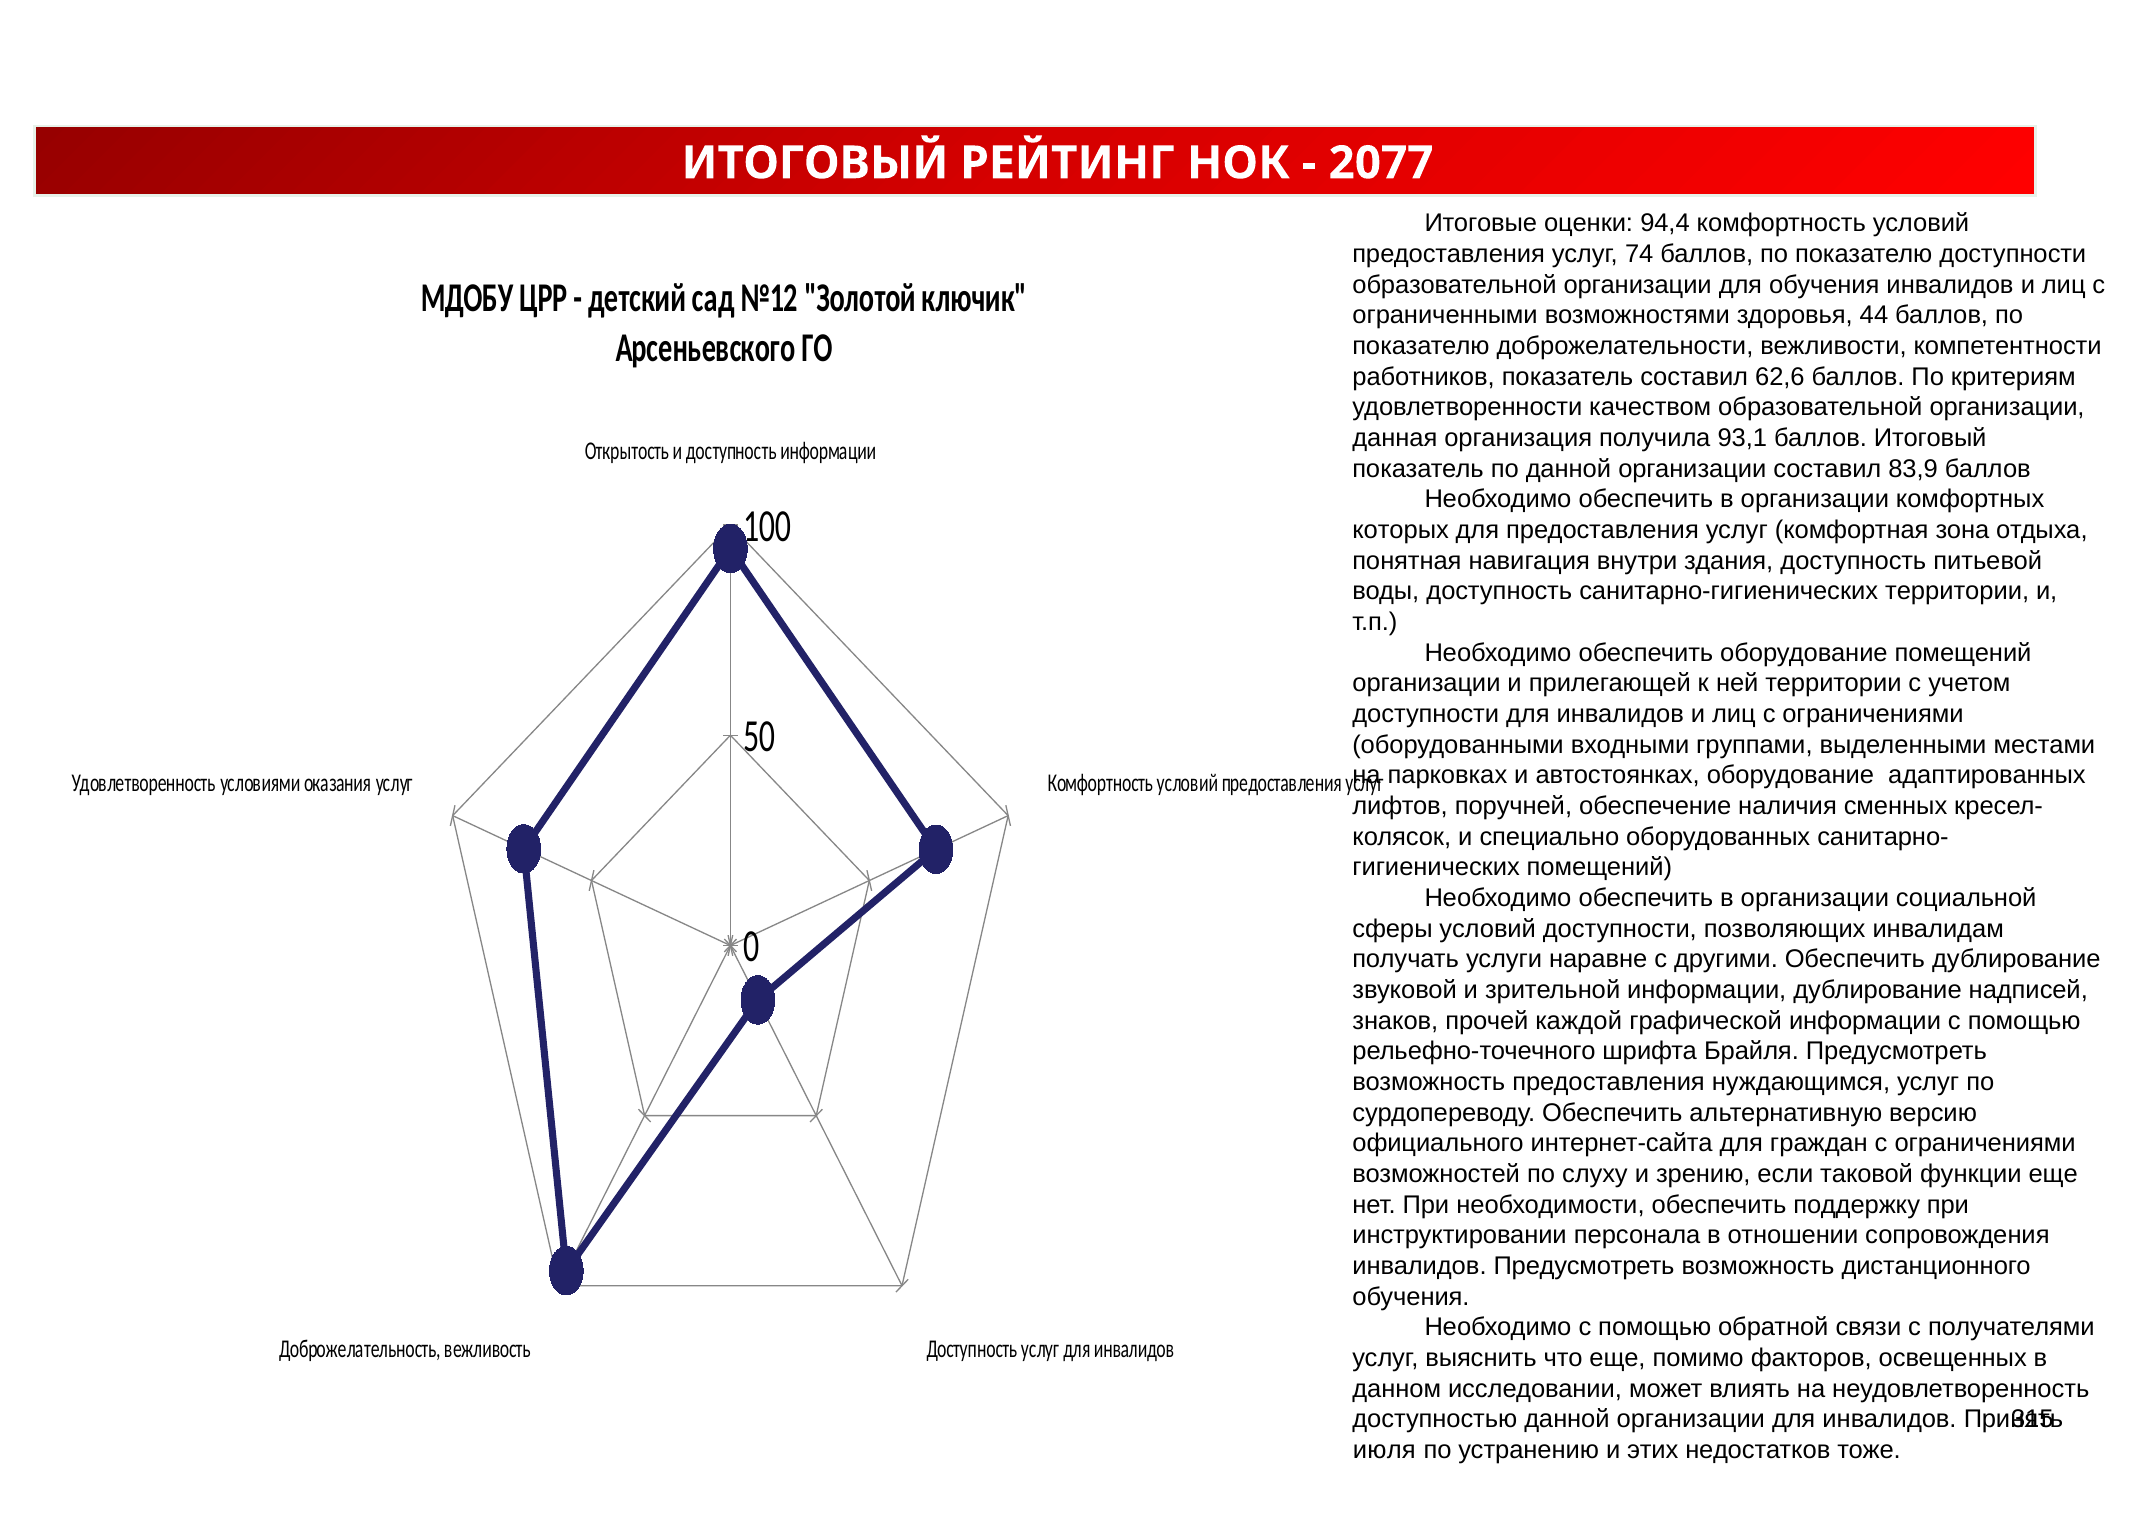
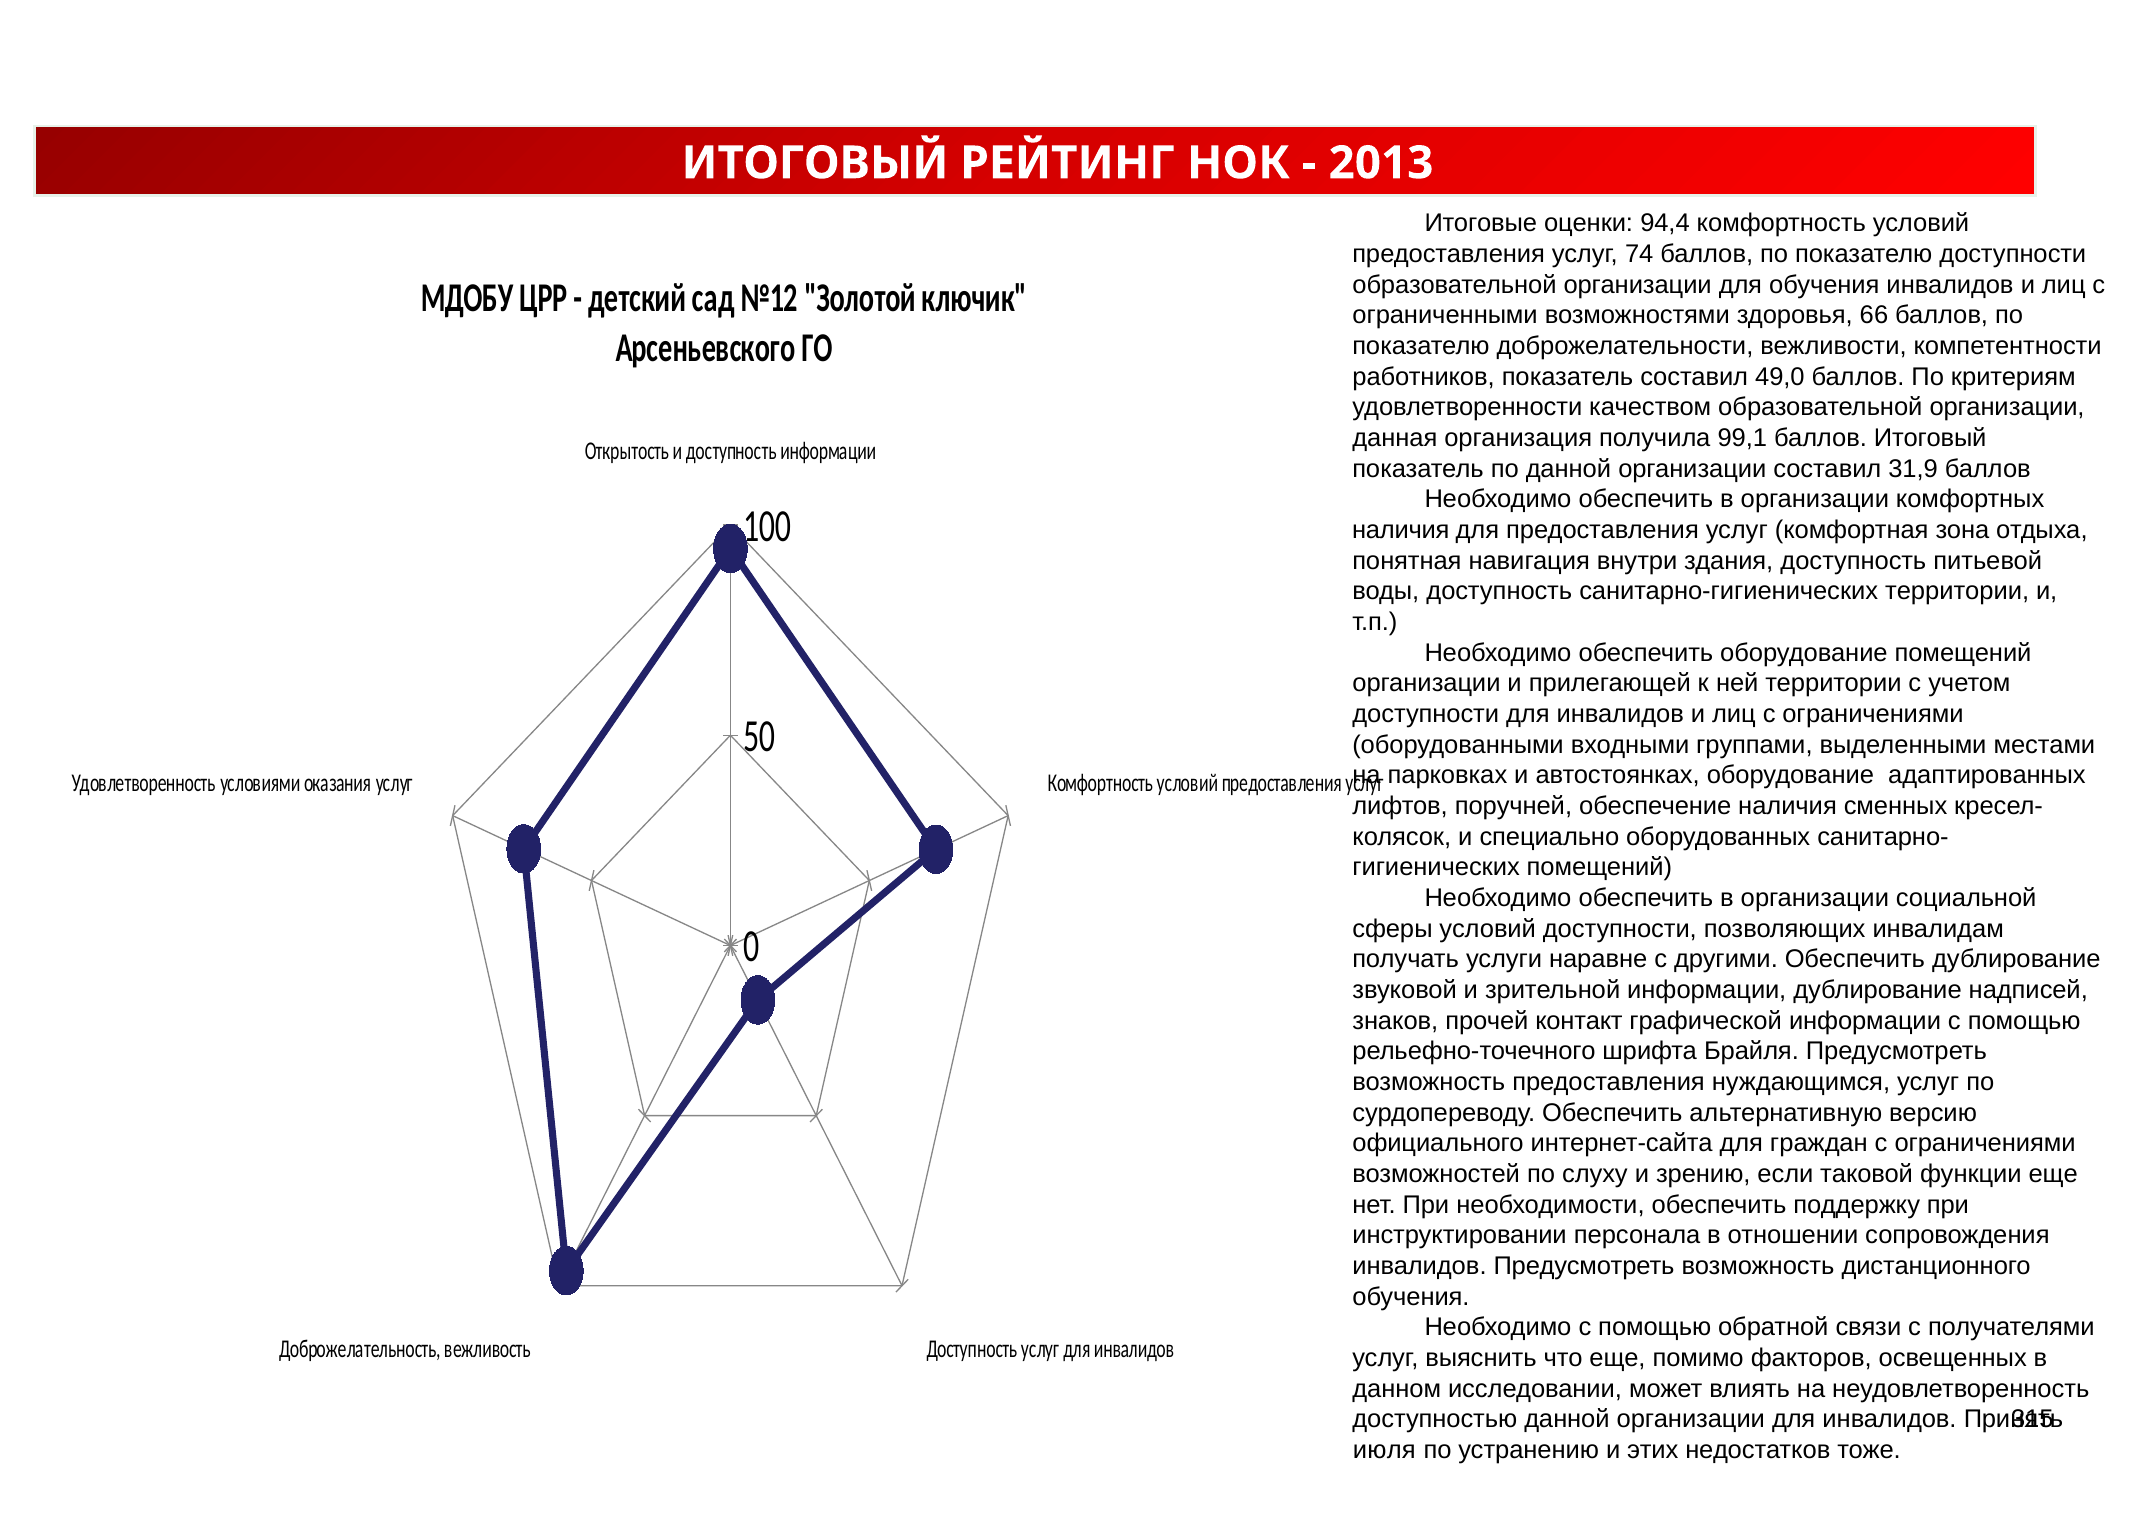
2077: 2077 -> 2013
44: 44 -> 66
62,6: 62,6 -> 49,0
93,1: 93,1 -> 99,1
83,9: 83,9 -> 31,9
которых at (1401, 530): которых -> наличия
каждой: каждой -> контакт
